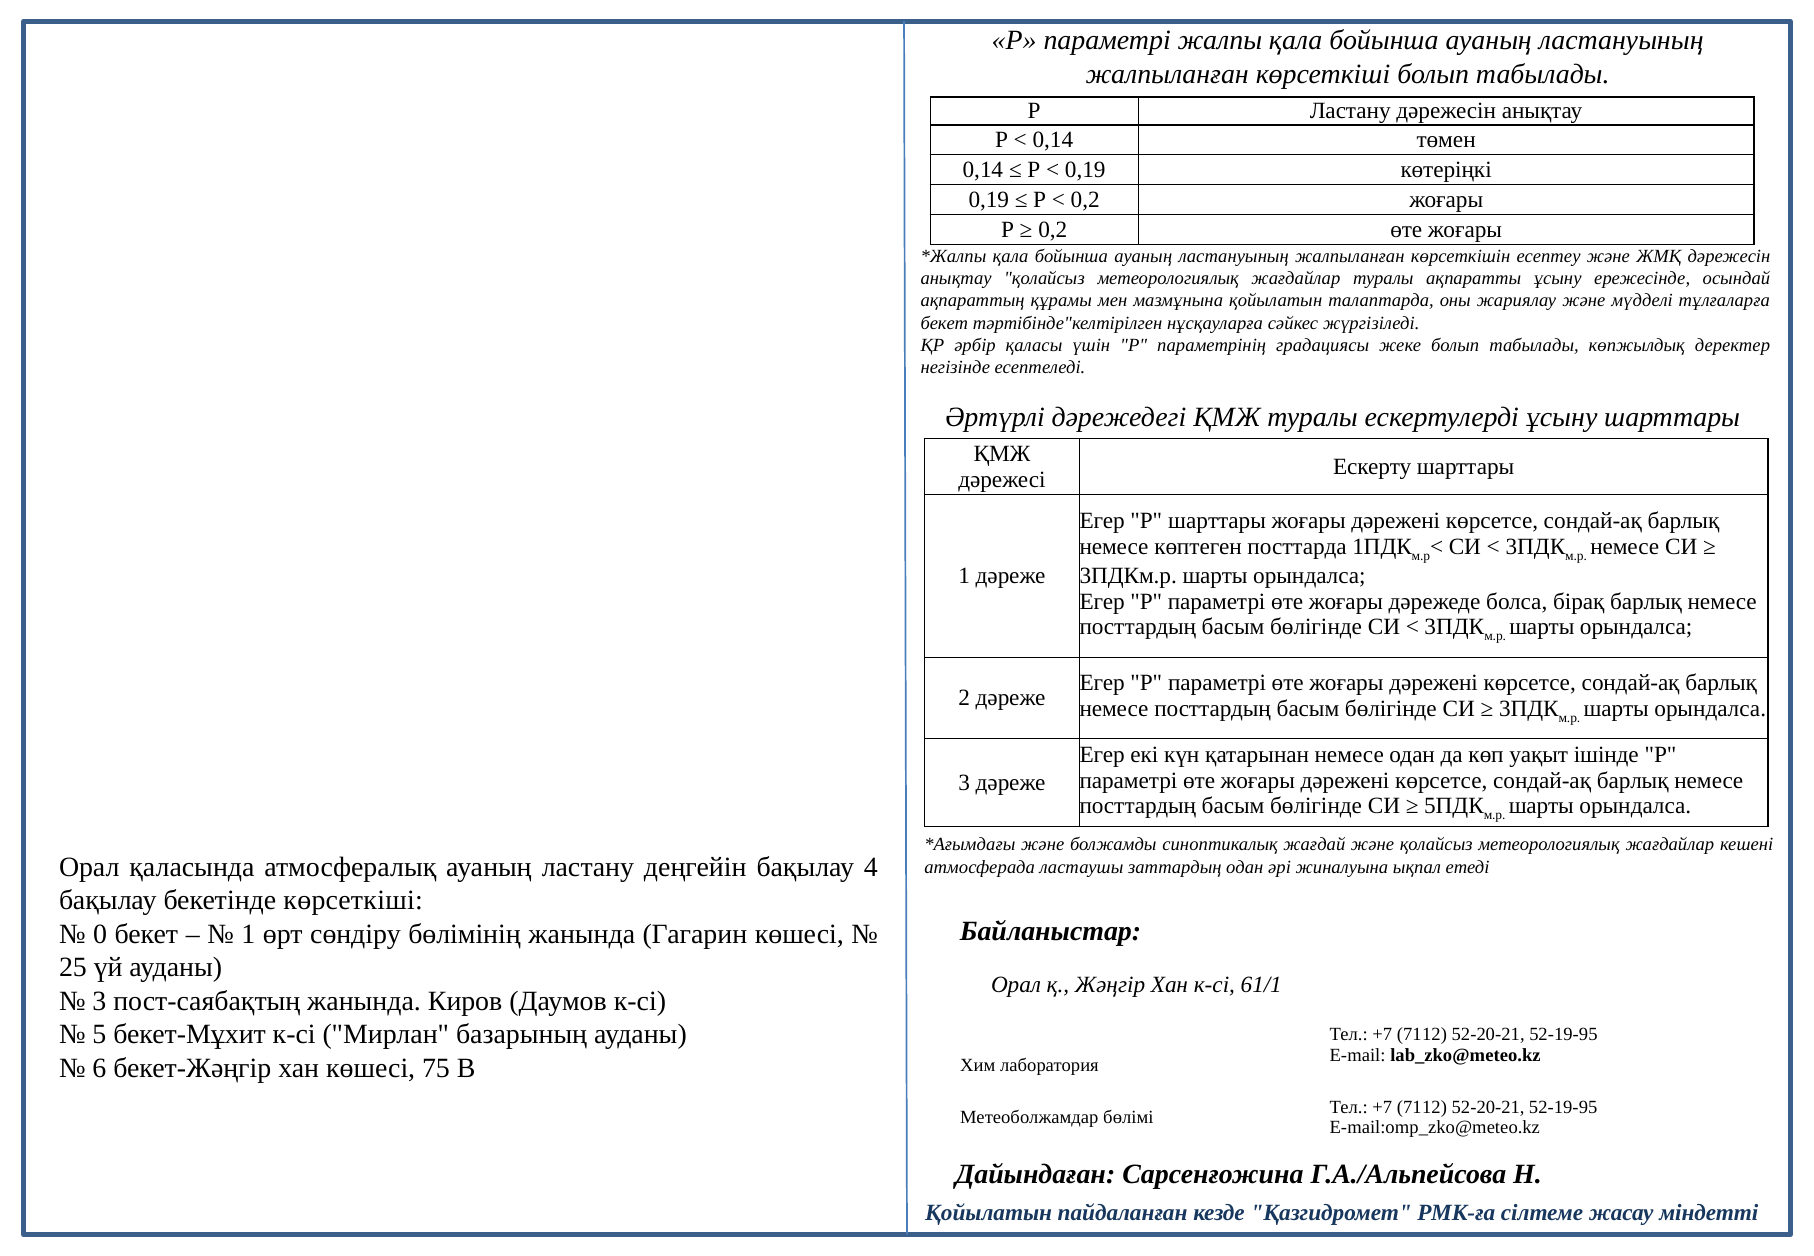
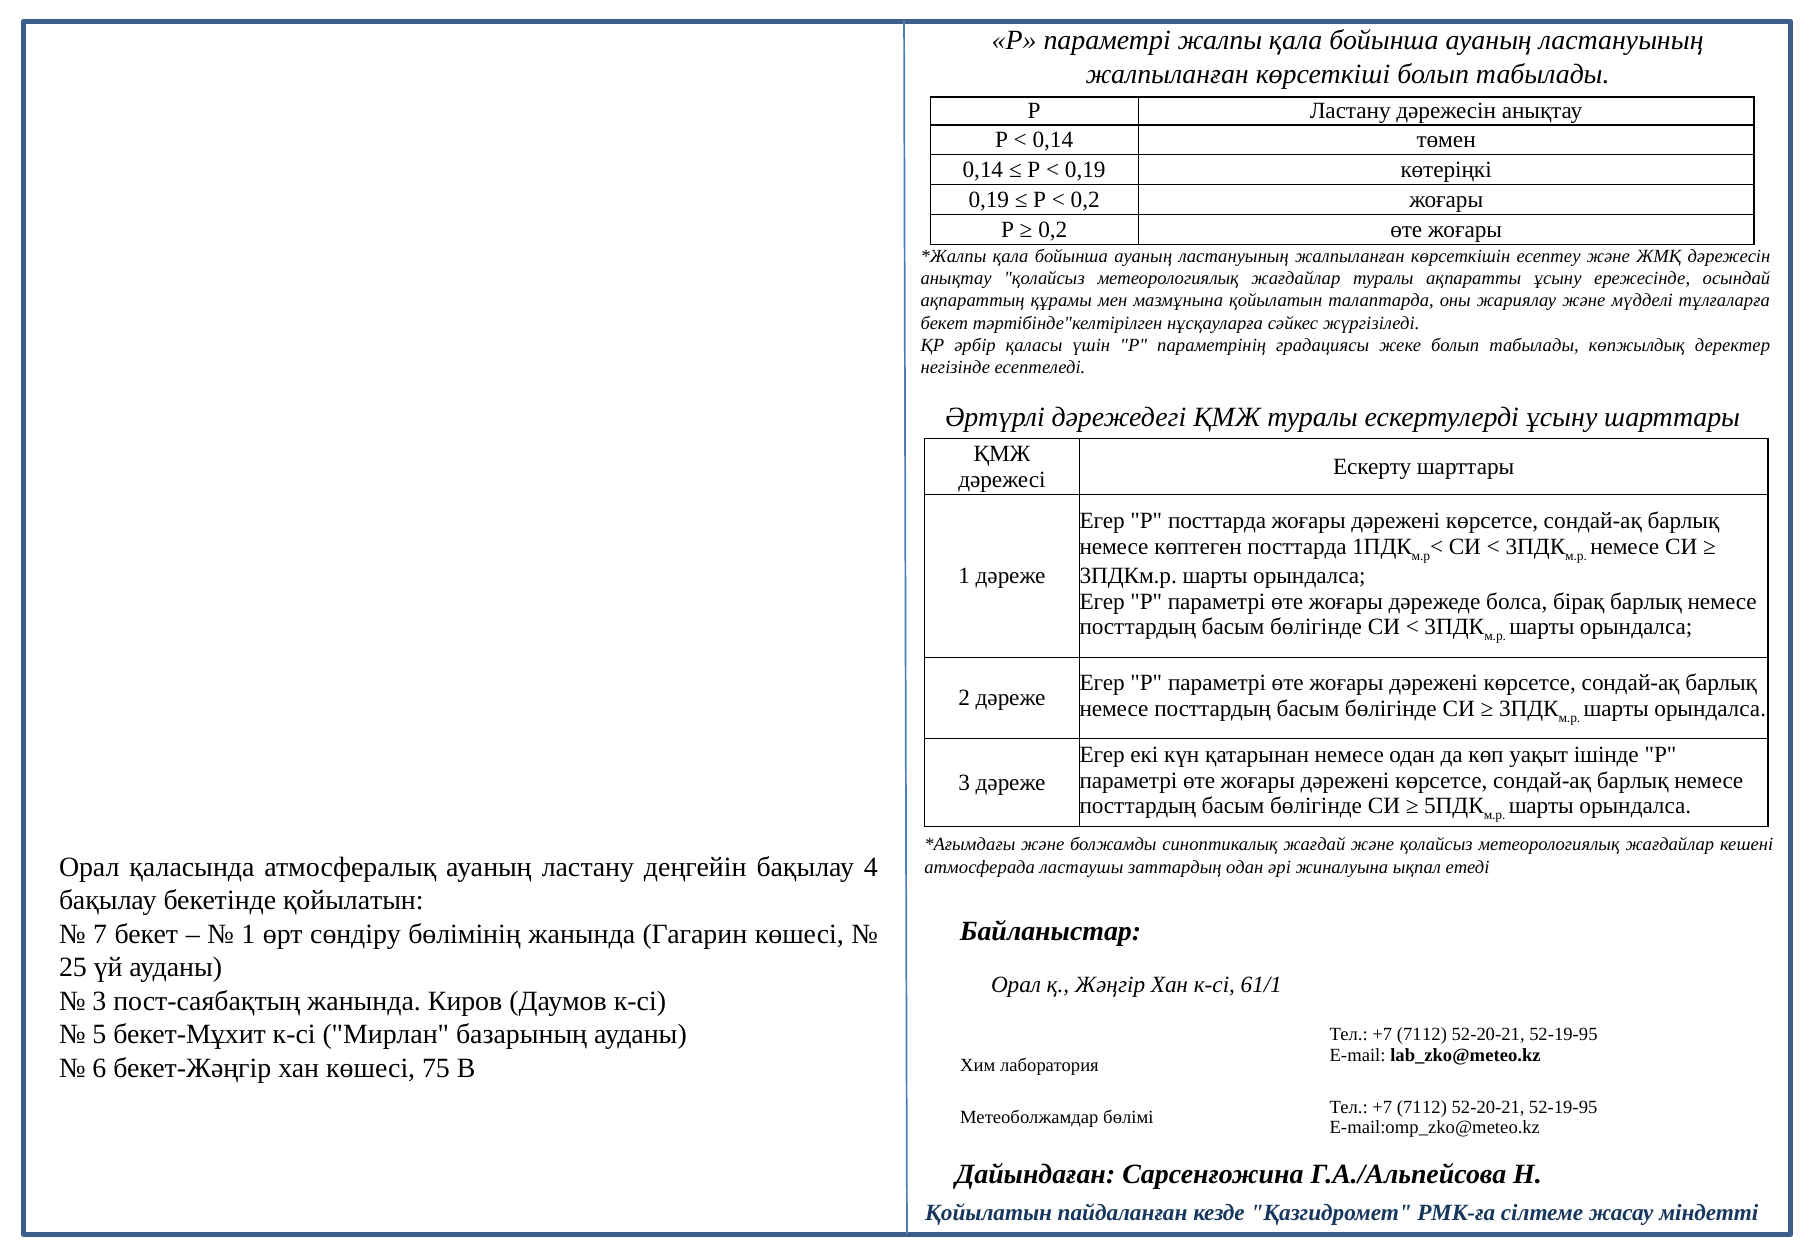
Р шарттары: шарттары -> посттарда
бекетінде көрсеткіші: көрсеткіші -> қойылатын
0: 0 -> 7
